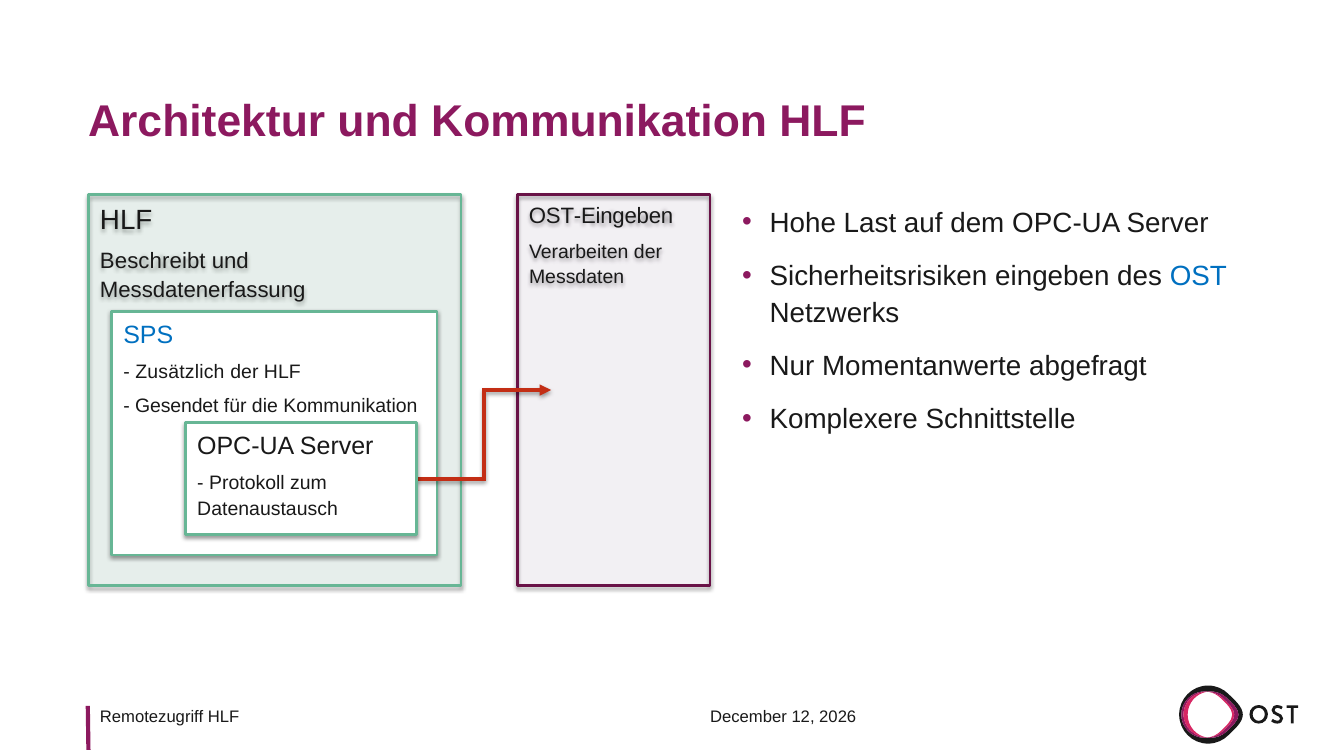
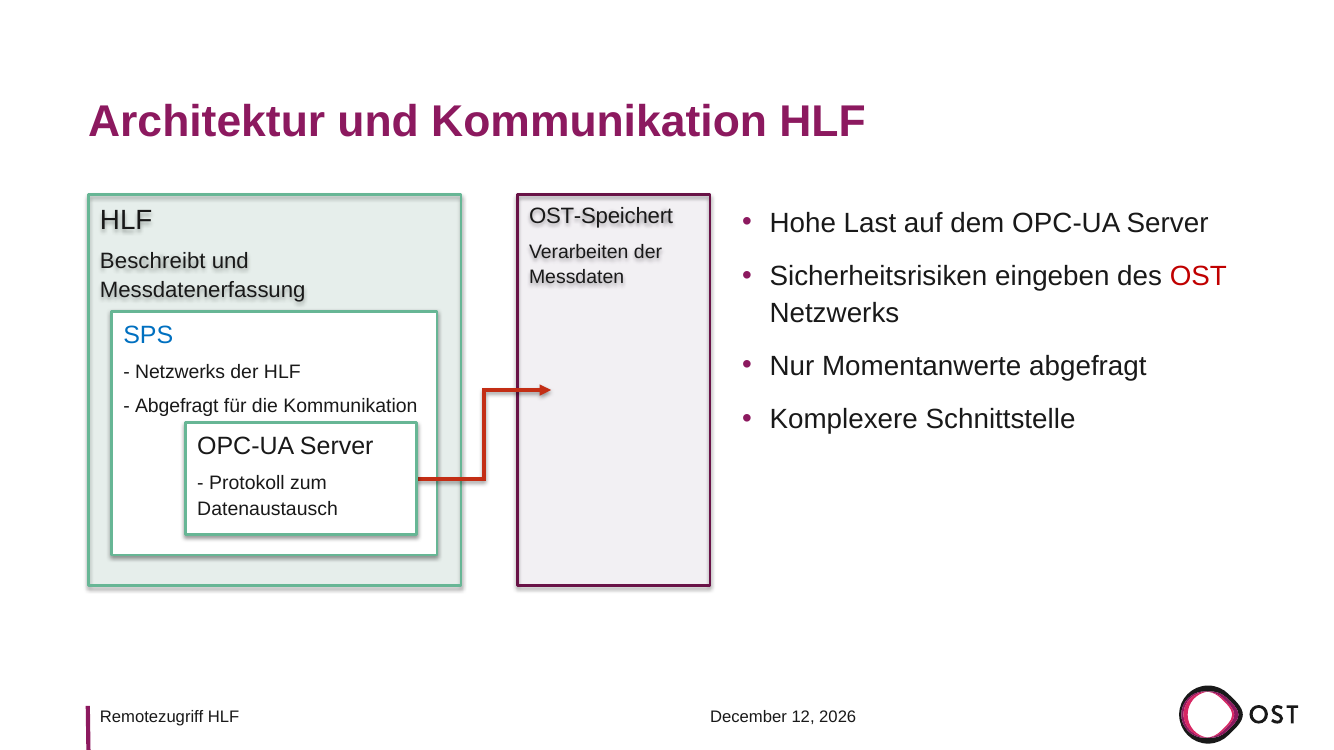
OST-Eingeben: OST-Eingeben -> OST-Speichert
OST colour: blue -> red
Zusätzlich at (180, 372): Zusätzlich -> Netzwerks
Gesendet at (177, 406): Gesendet -> Abgefragt
